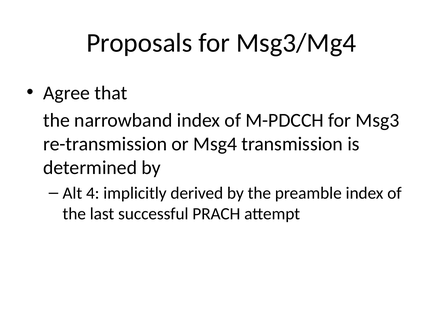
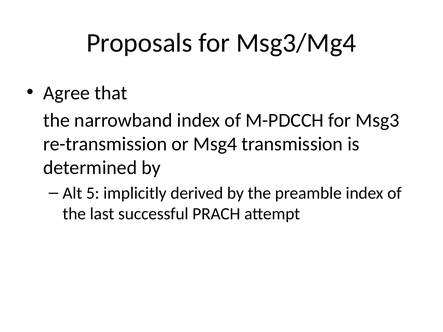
4: 4 -> 5
